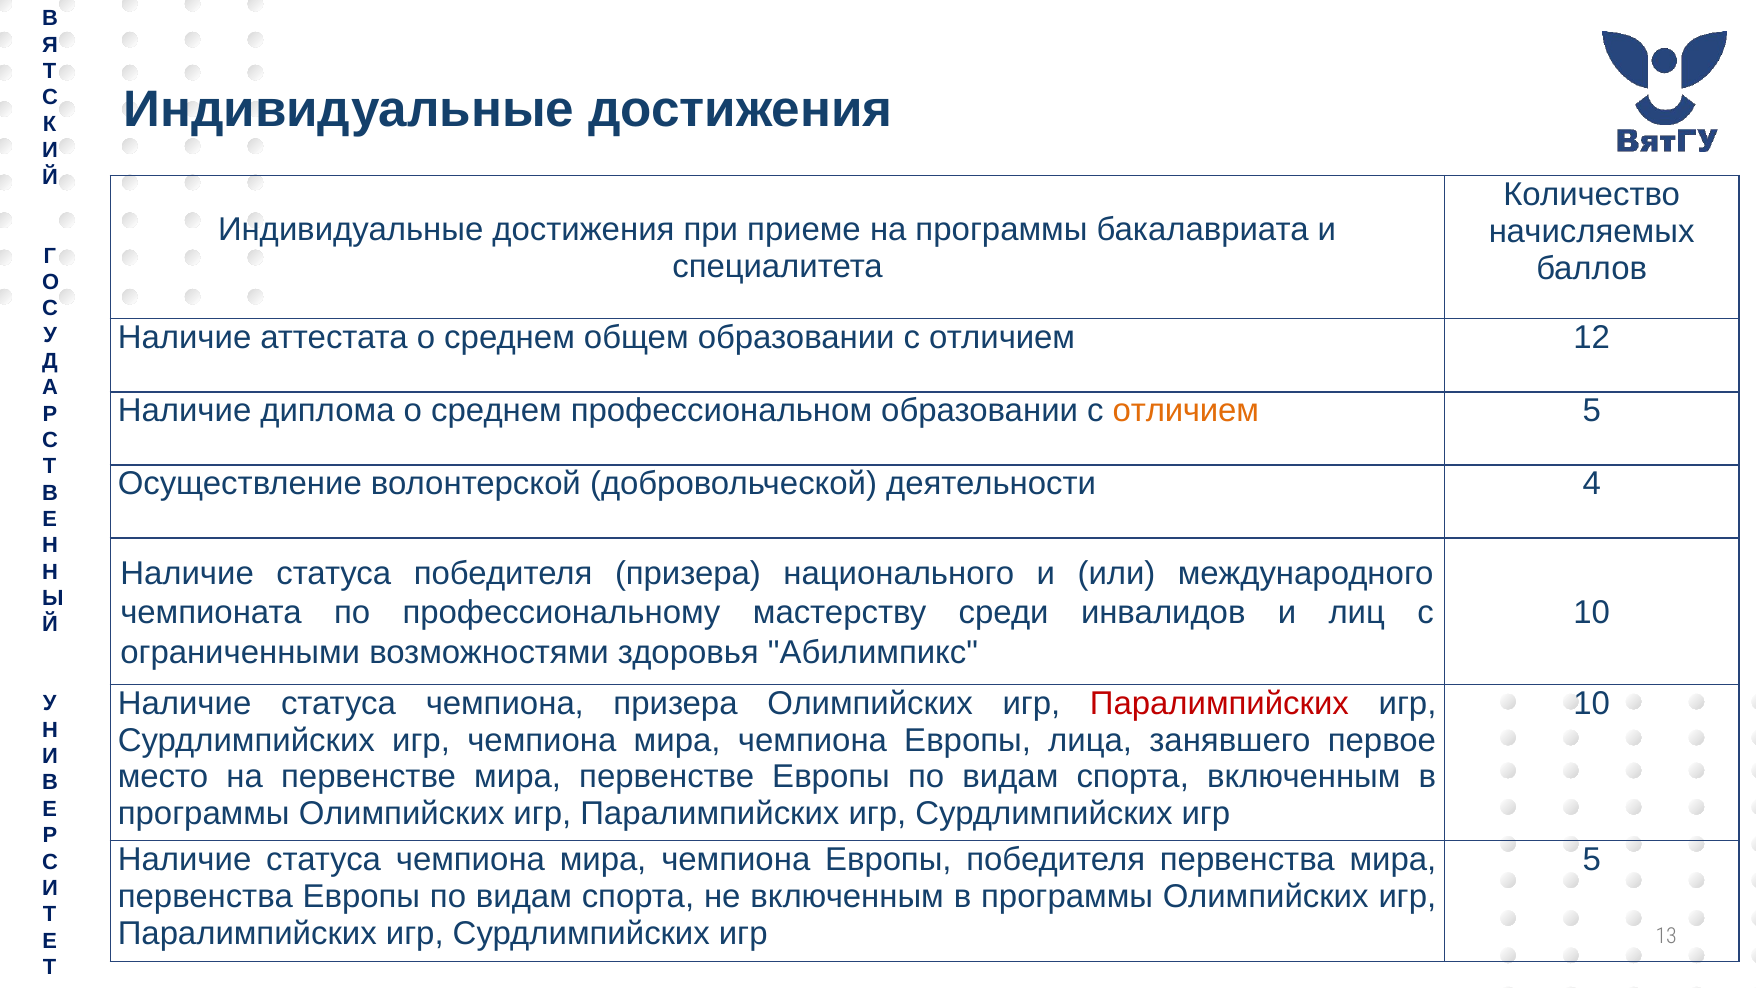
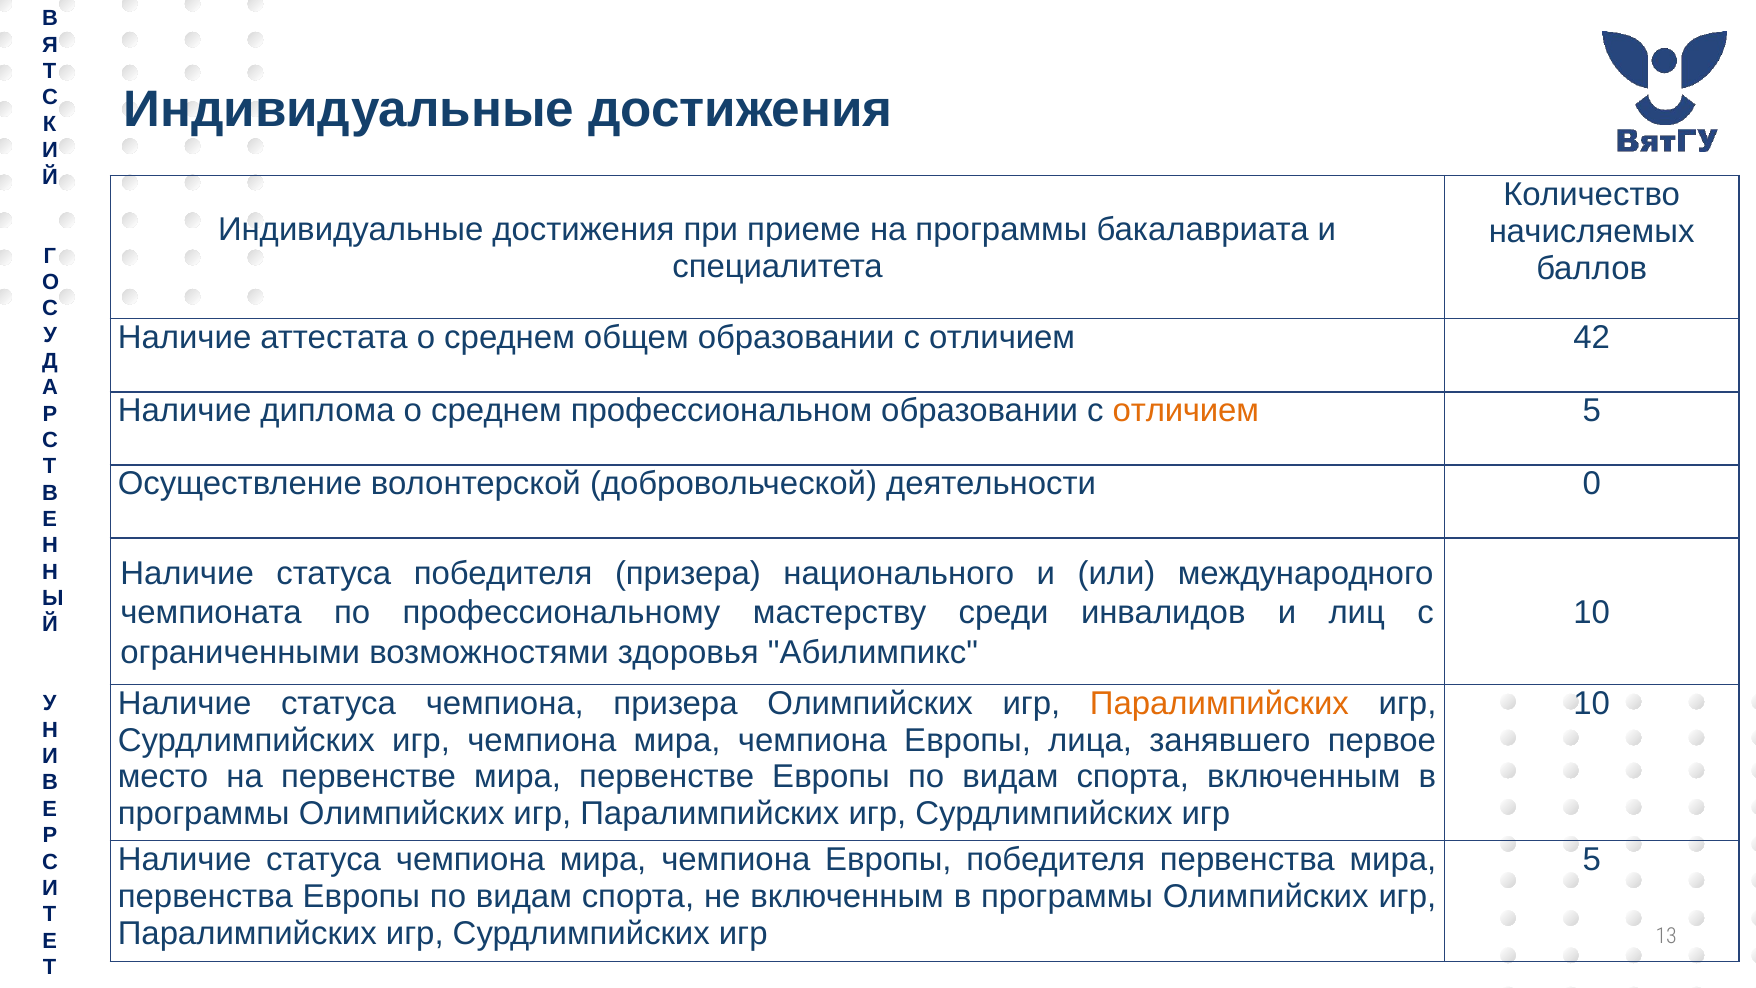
12: 12 -> 42
4: 4 -> 0
Паралимпийских at (1219, 703) colour: red -> orange
